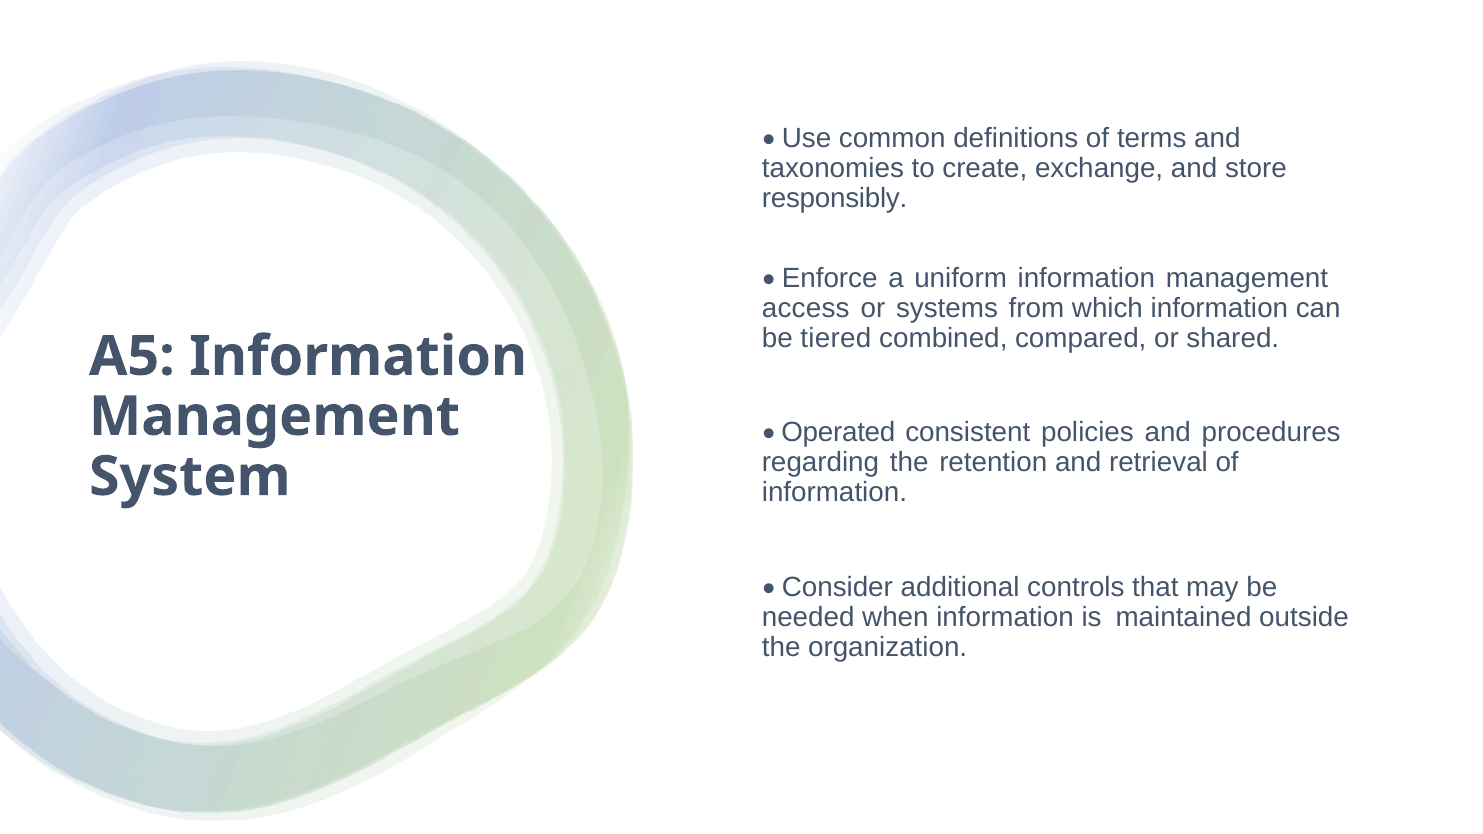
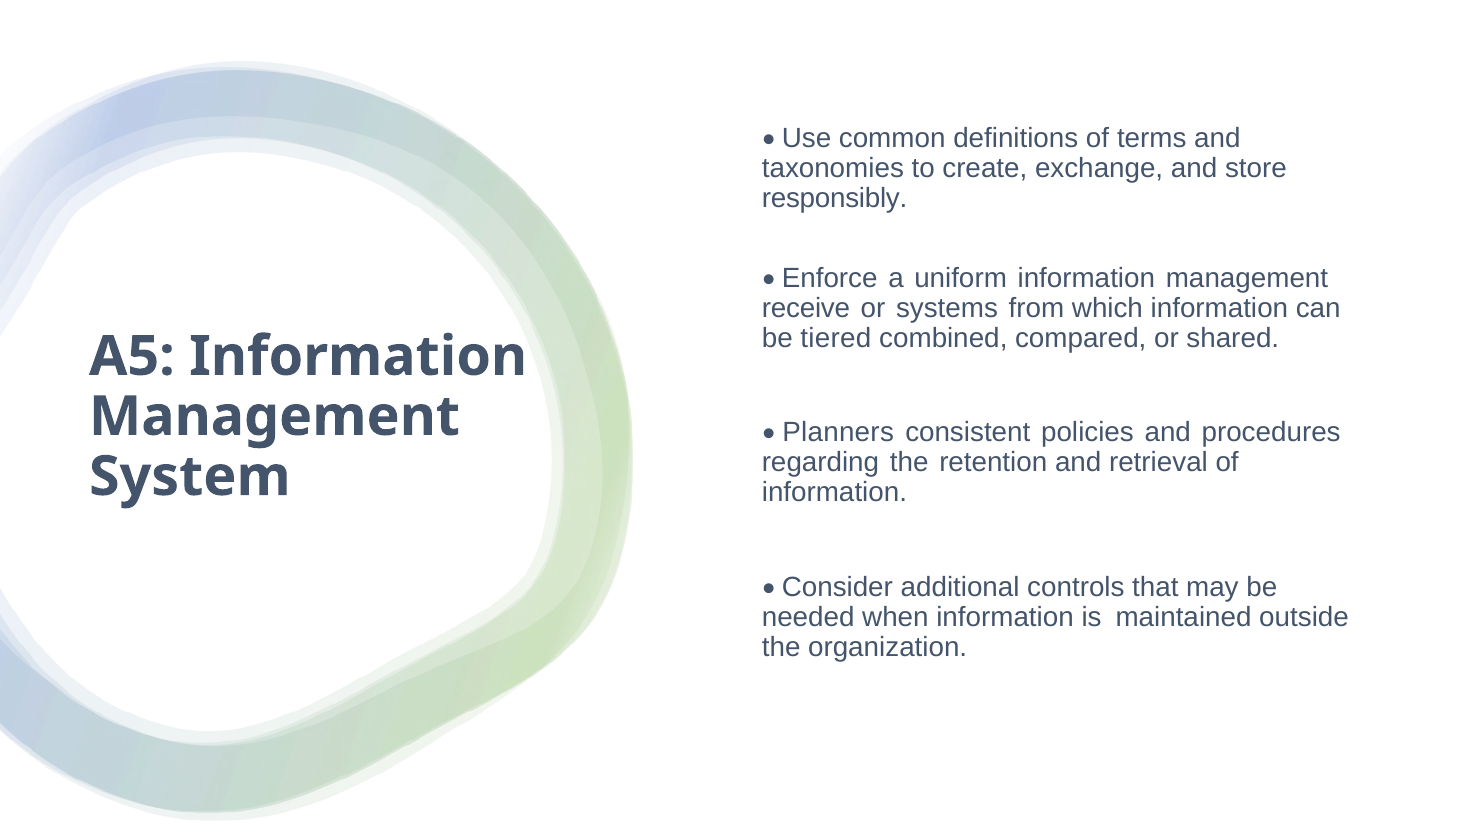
access: access -> receive
Operated: Operated -> Planners
